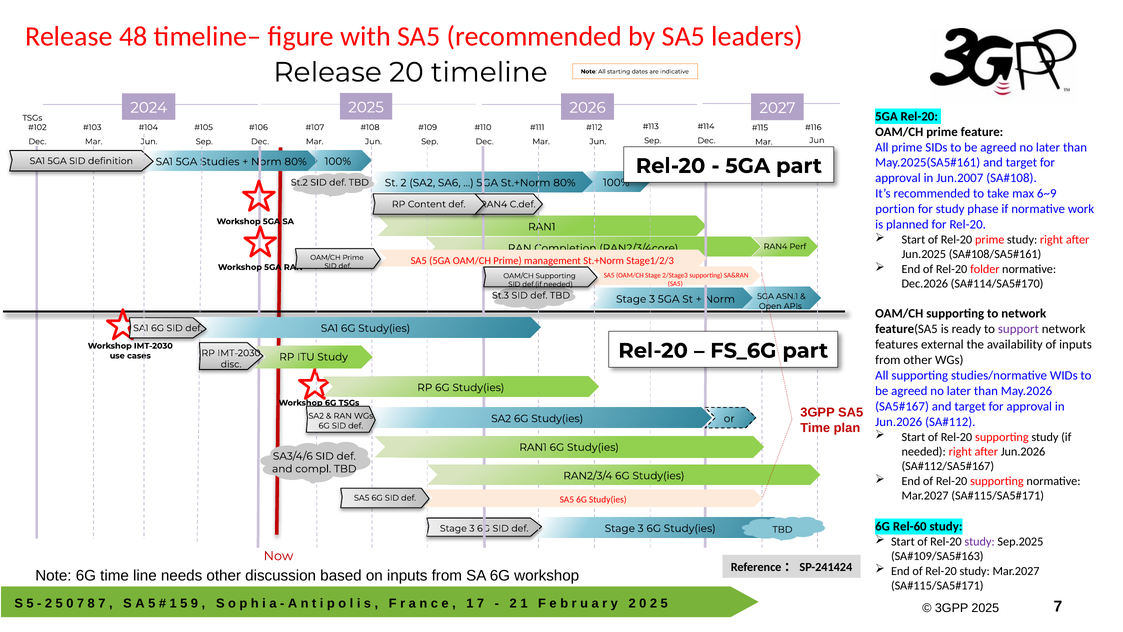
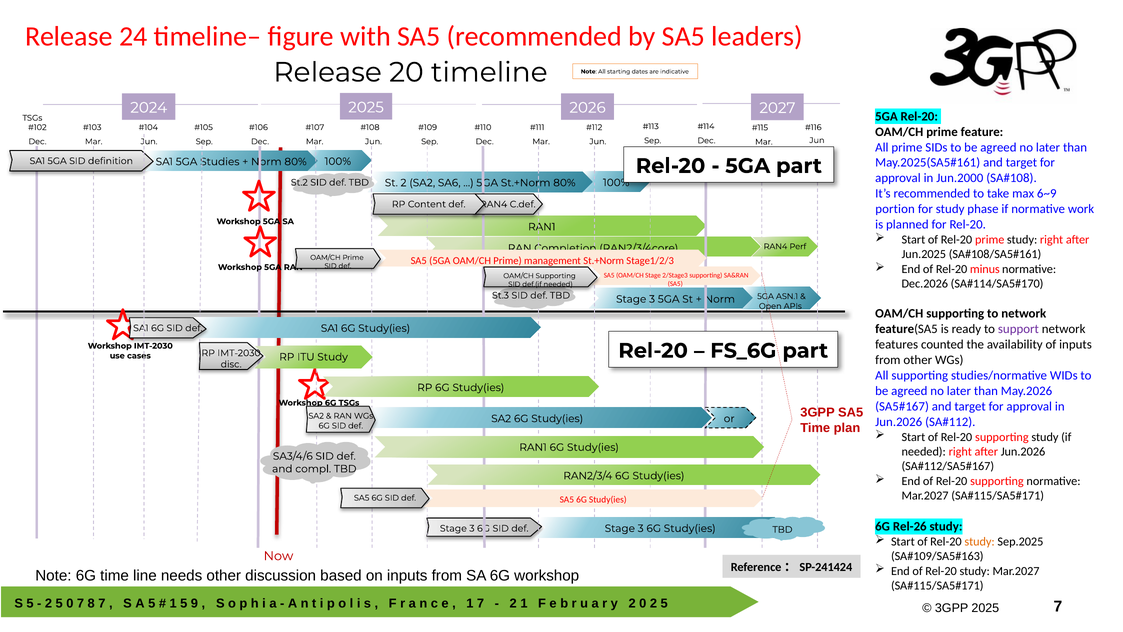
48: 48 -> 24
Jun.2007: Jun.2007 -> Jun.2000
folder: folder -> minus
external: external -> counted
Rel-60: Rel-60 -> Rel-26
study at (980, 541) colour: purple -> orange
